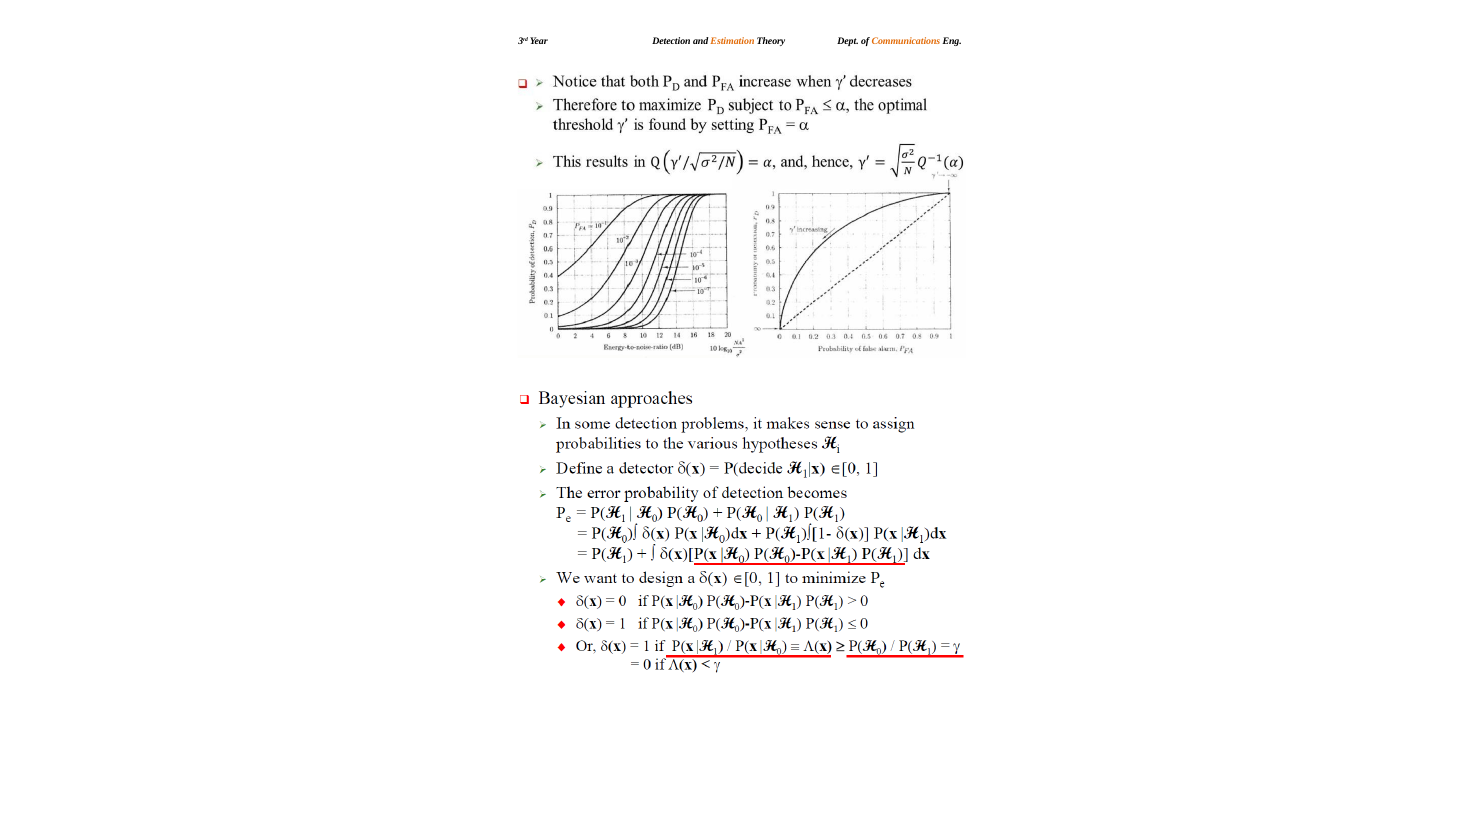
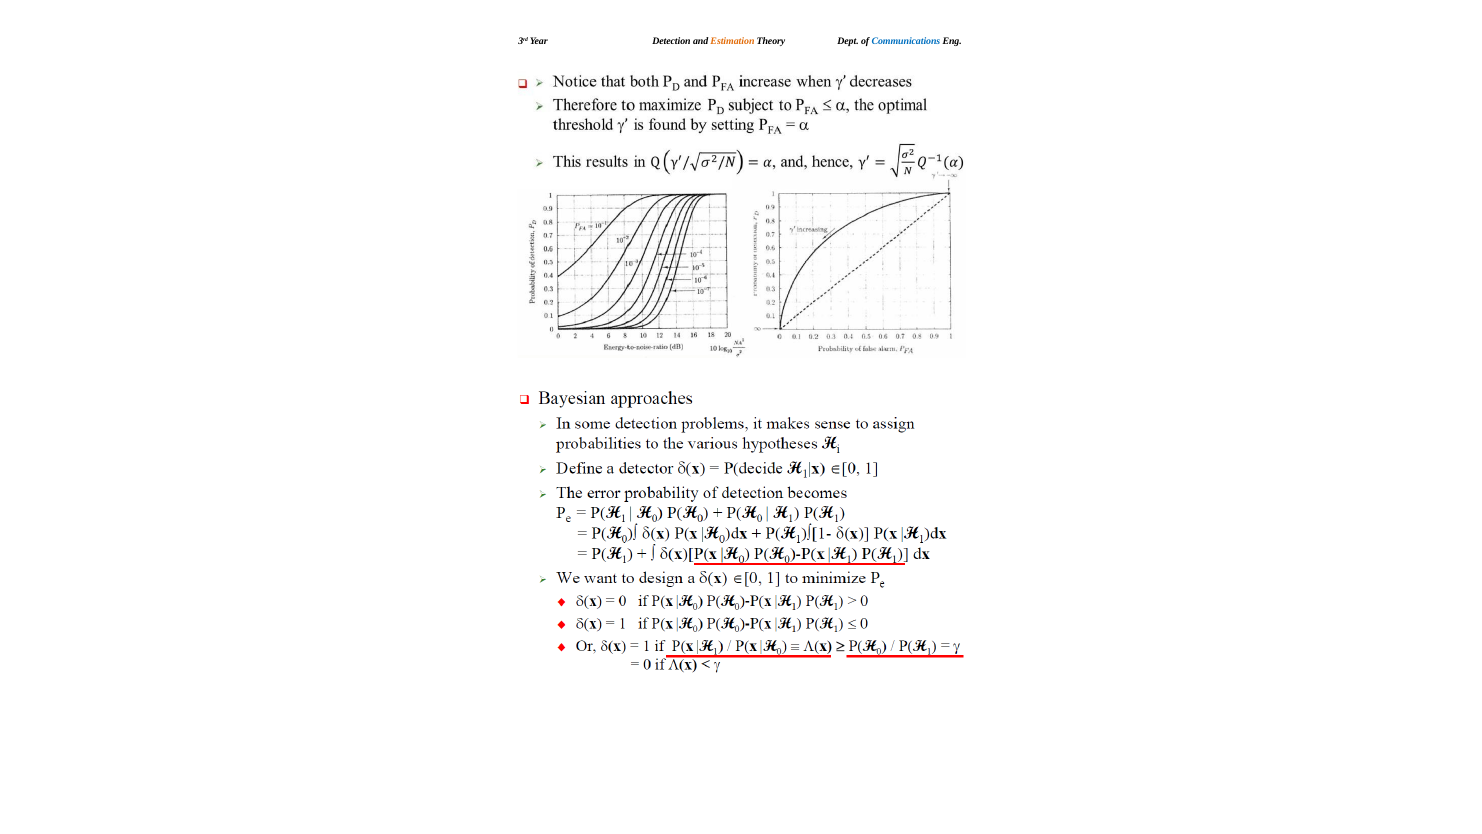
Communications colour: orange -> blue
